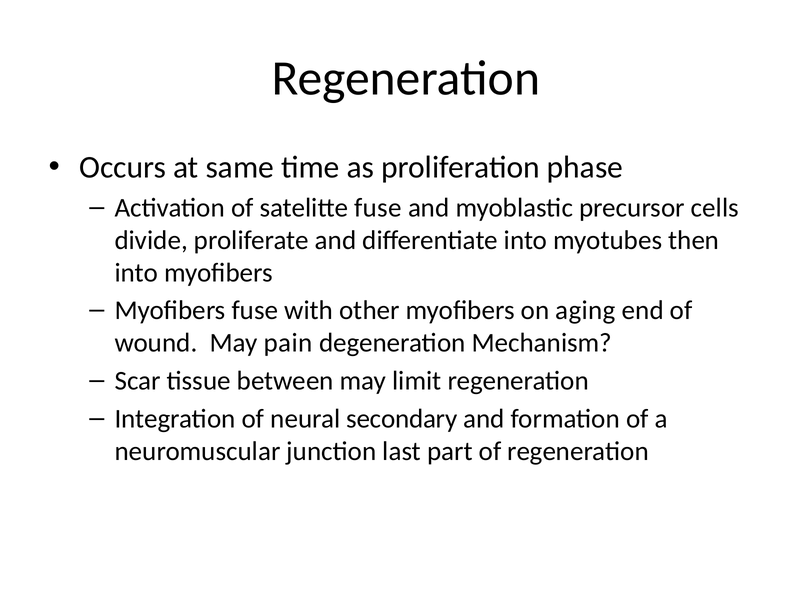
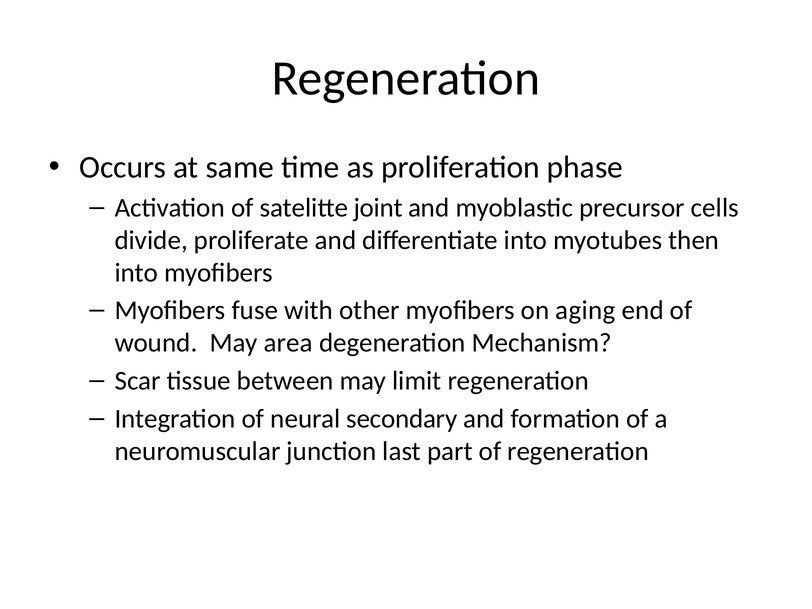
satelitte fuse: fuse -> joint
pain: pain -> area
